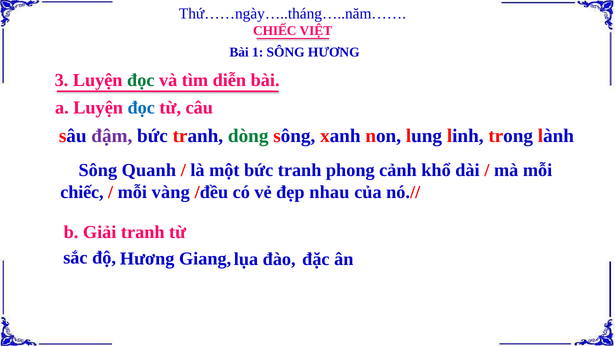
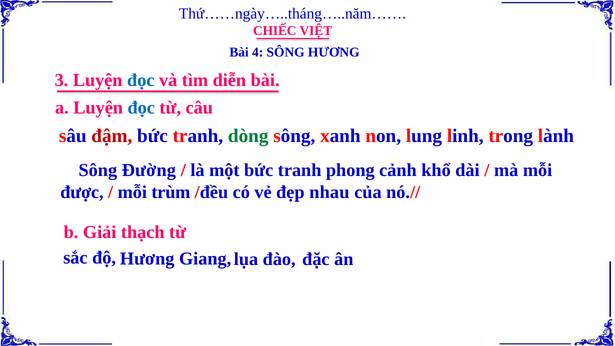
1: 1 -> 4
đọc at (141, 80) colour: green -> blue
đậm colour: purple -> red
Quanh: Quanh -> Đường
chiếc at (82, 192): chiếc -> được
vàng: vàng -> trùm
Giải tranh: tranh -> thạch
